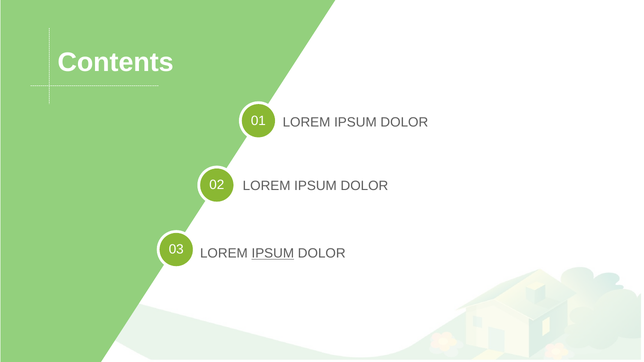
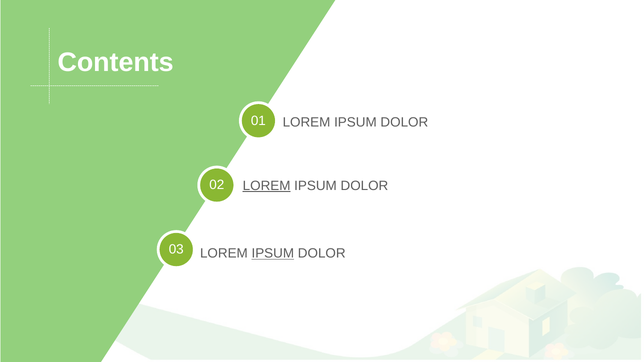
LOREM at (267, 186) underline: none -> present
